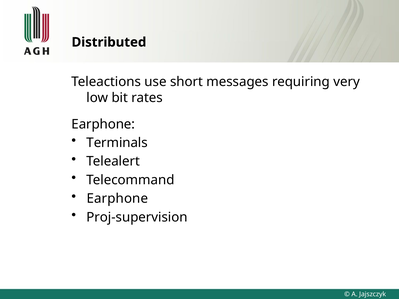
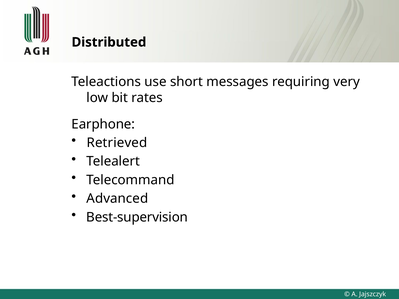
Terminals: Terminals -> Retrieved
Earphone at (117, 199): Earphone -> Advanced
Proj-supervision: Proj-supervision -> Best-supervision
